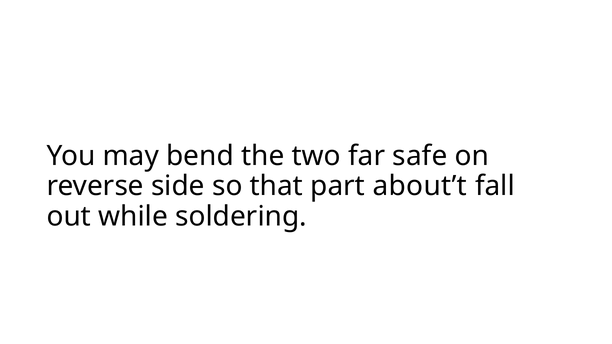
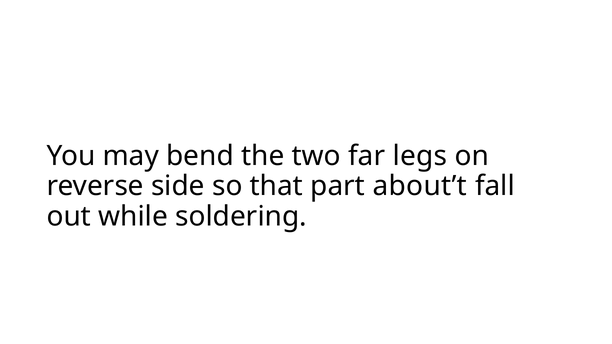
safe: safe -> legs
